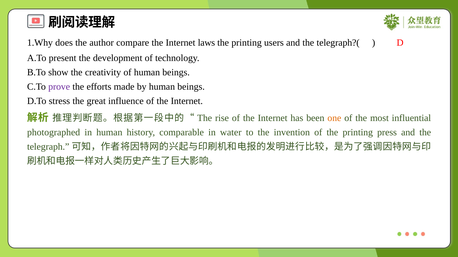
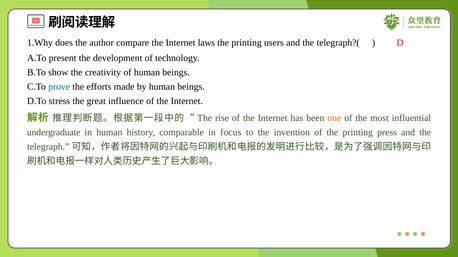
prove colour: purple -> blue
photographed: photographed -> undergraduate
water: water -> focus
